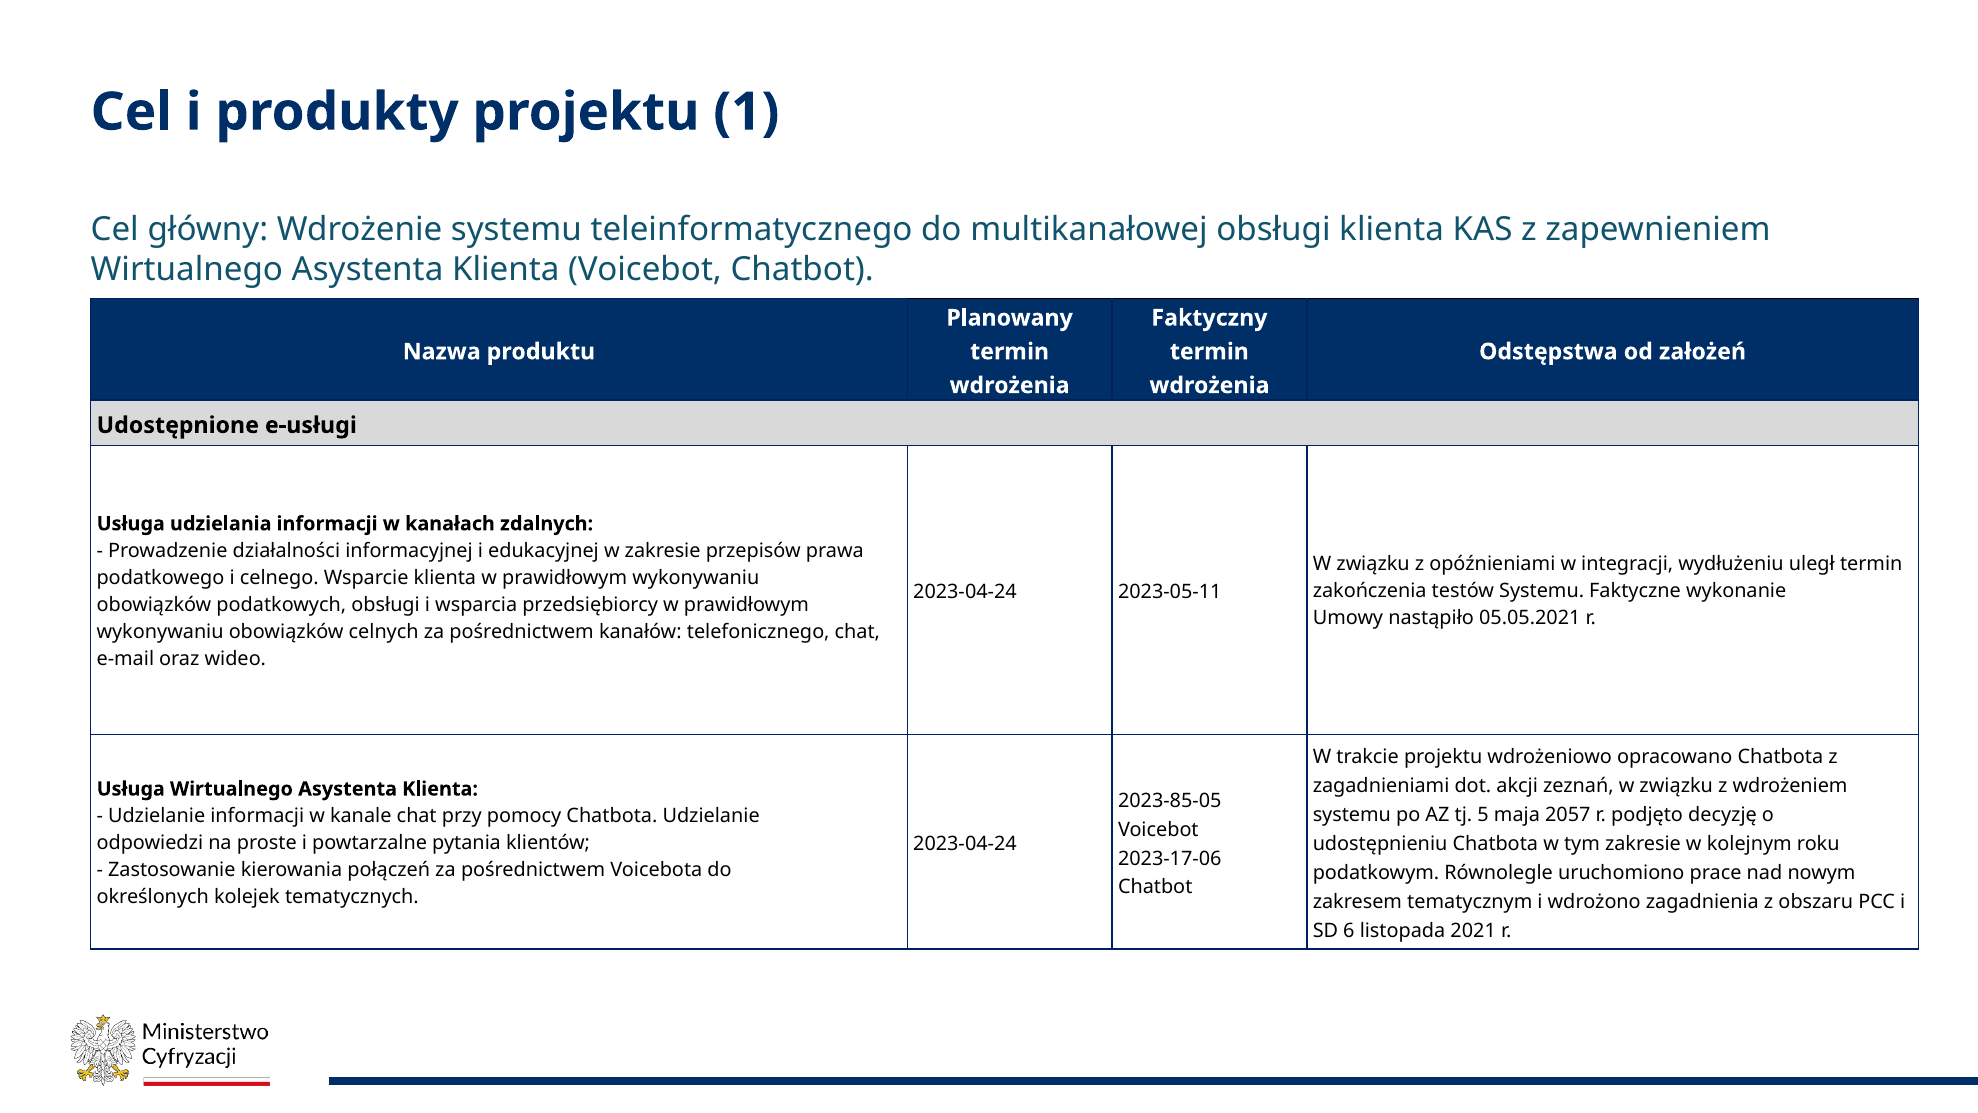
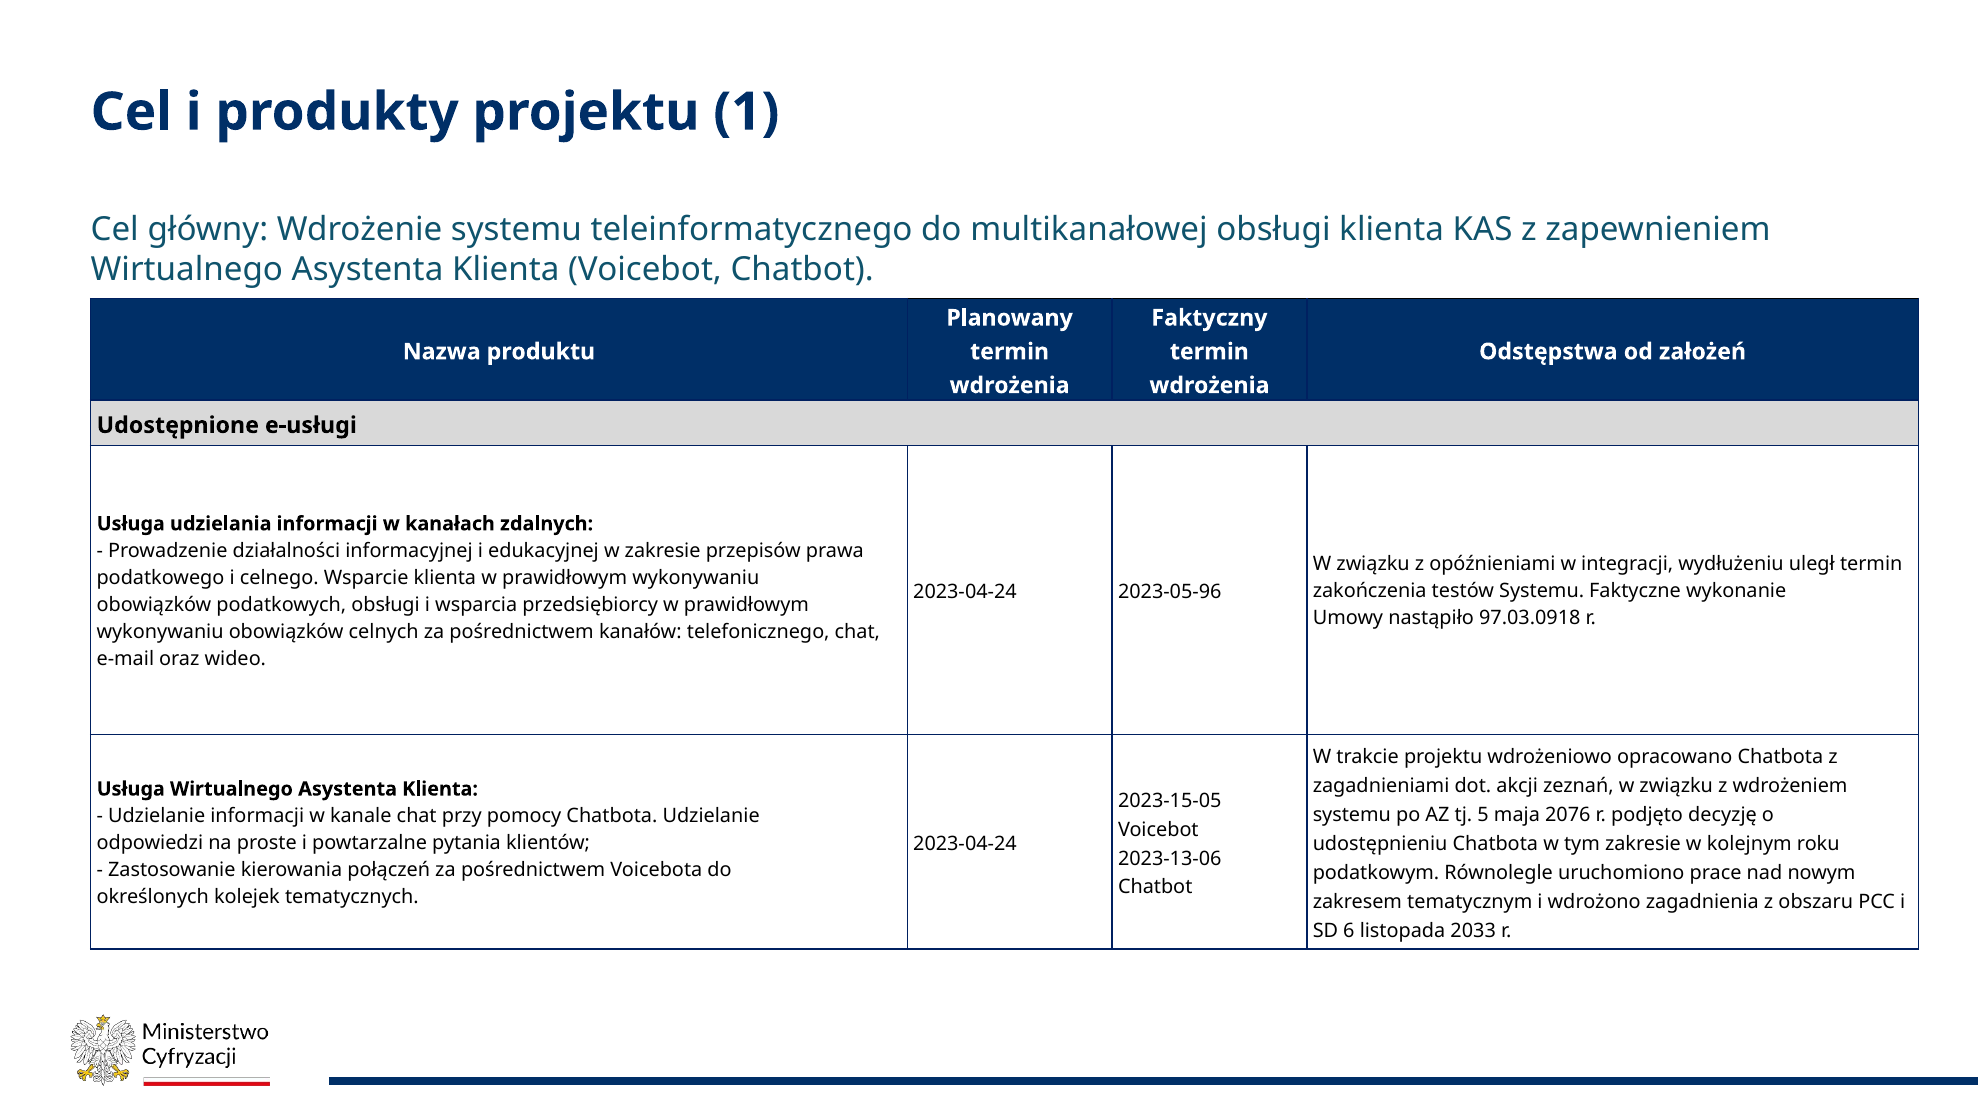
2023-05-11: 2023-05-11 -> 2023-05-96
05.05.2021: 05.05.2021 -> 97.03.0918
2023-85-05: 2023-85-05 -> 2023-15-05
2057: 2057 -> 2076
2023-17-06: 2023-17-06 -> 2023-13-06
2021: 2021 -> 2033
